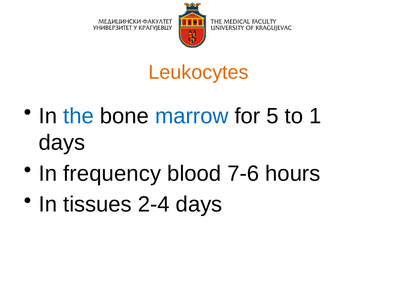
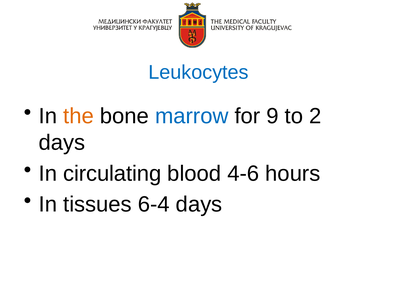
Leukocytes colour: orange -> blue
the colour: blue -> orange
5: 5 -> 9
1: 1 -> 2
frequency: frequency -> circulating
7-6: 7-6 -> 4-6
2-4: 2-4 -> 6-4
